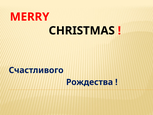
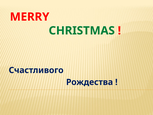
CHRISTMAS colour: black -> green
